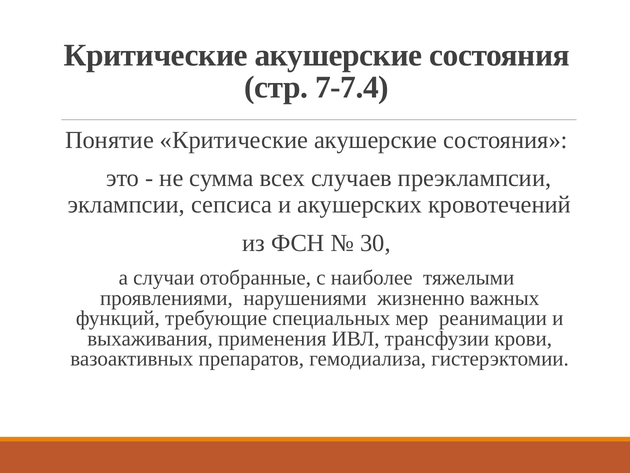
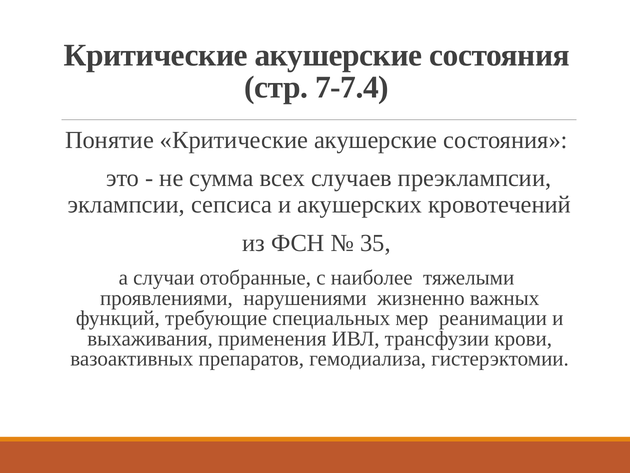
30: 30 -> 35
